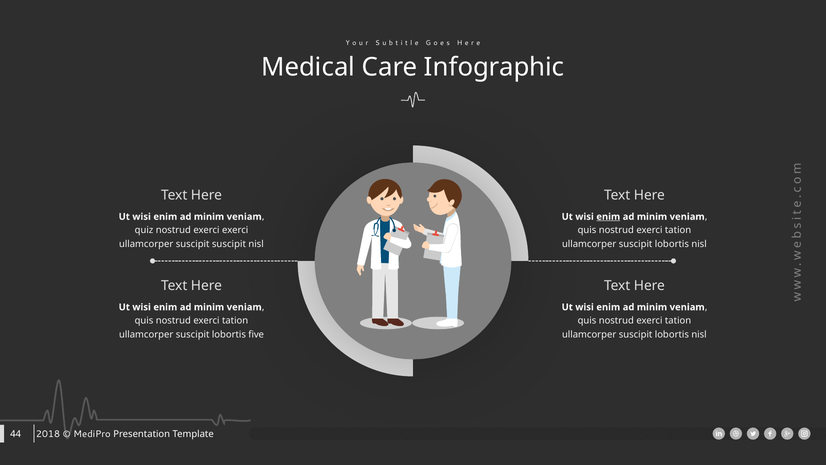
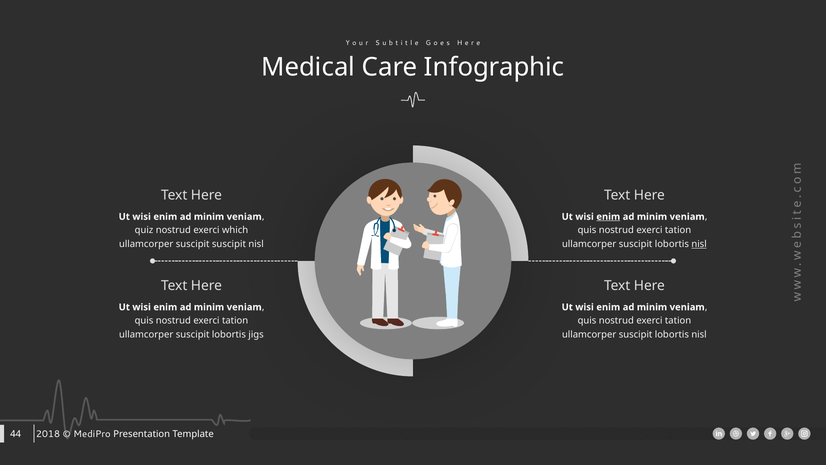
exerci exerci: exerci -> which
nisl at (699, 244) underline: none -> present
five: five -> jigs
